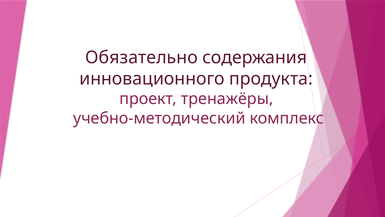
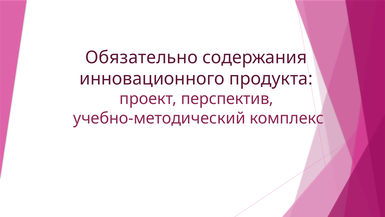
тренажёры: тренажёры -> перспектив
